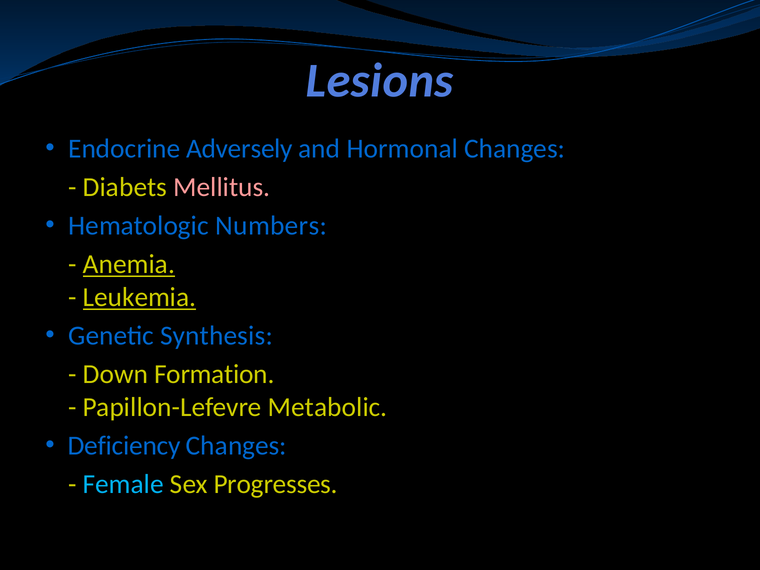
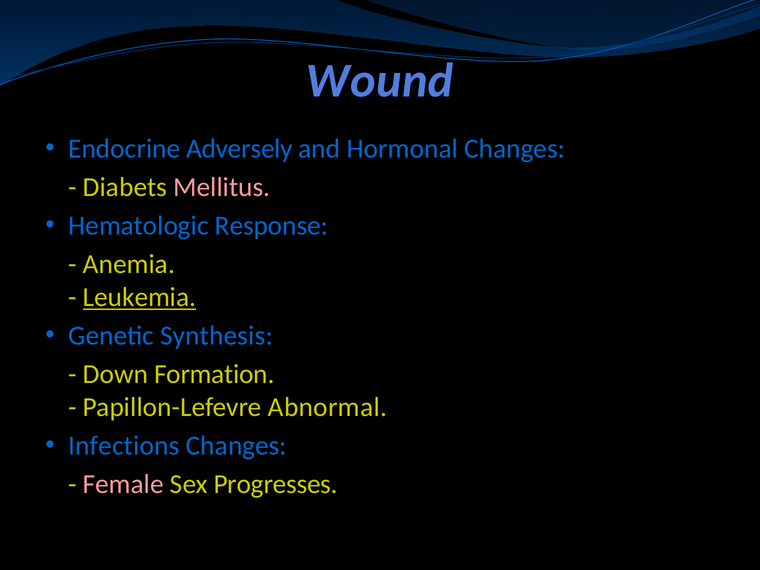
Lesions: Lesions -> Wound
Numbers: Numbers -> Response
Anemia underline: present -> none
Metabolic: Metabolic -> Abnormal
Deficiency: Deficiency -> Infections
Female colour: light blue -> pink
